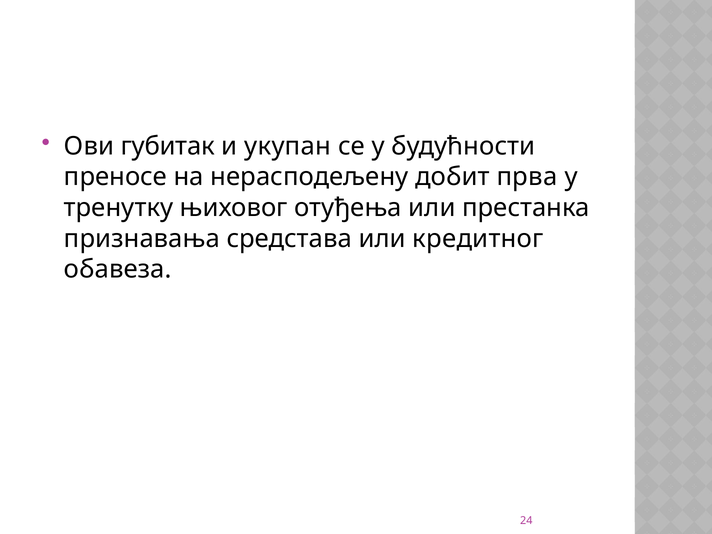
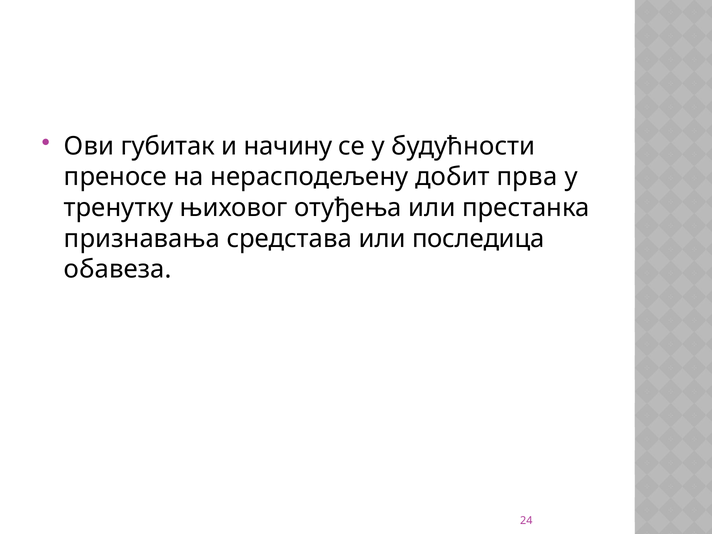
укупан: укупан -> начину
кредитног: кредитног -> последица
